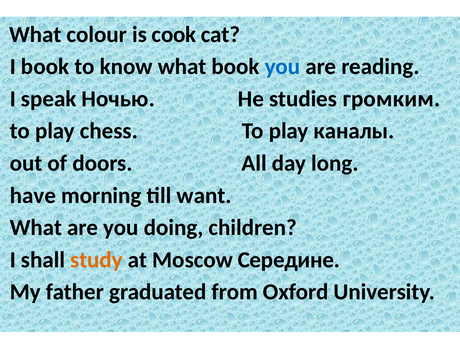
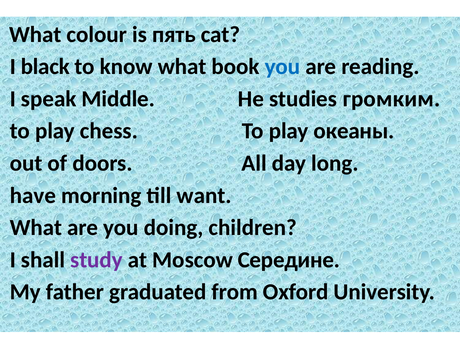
cook: cook -> пять
I book: book -> black
Ночью: Ночью -> Middle
каналы: каналы -> океаны
study colour: orange -> purple
